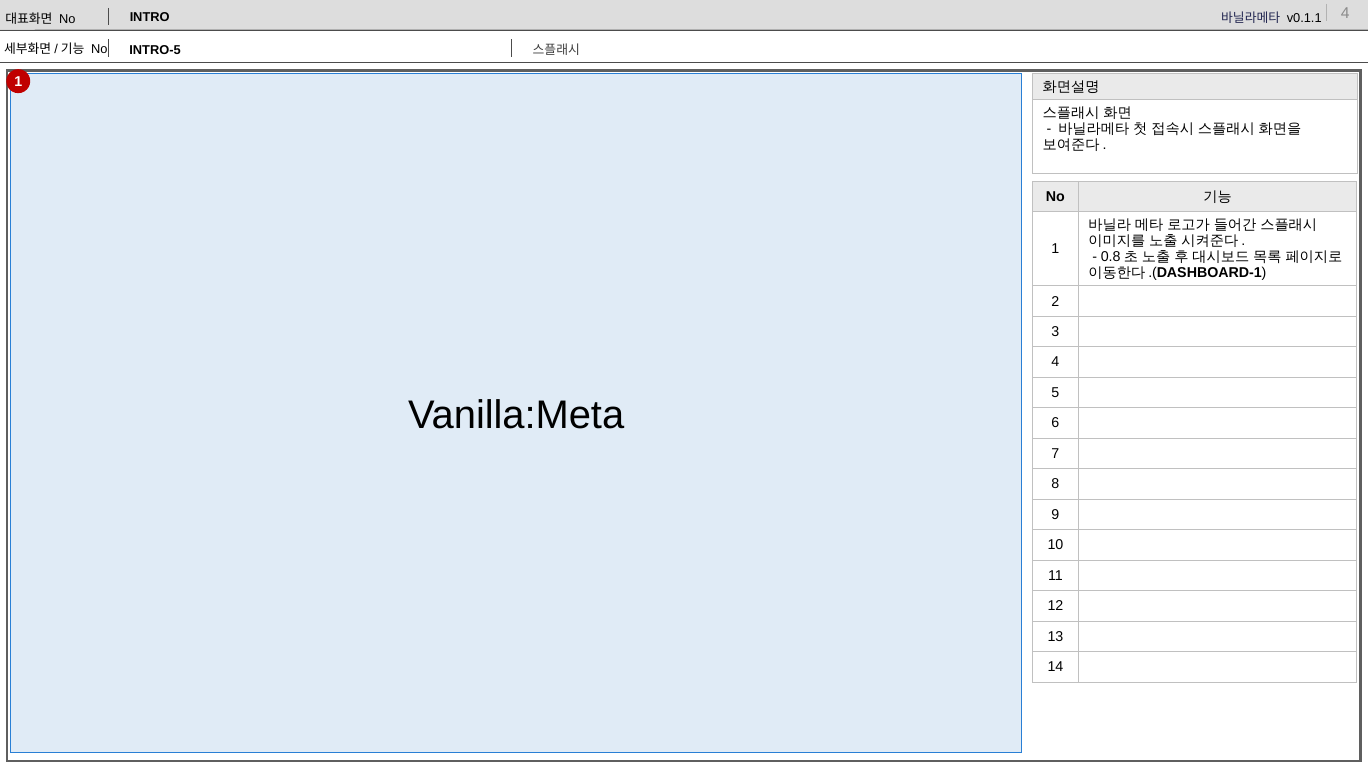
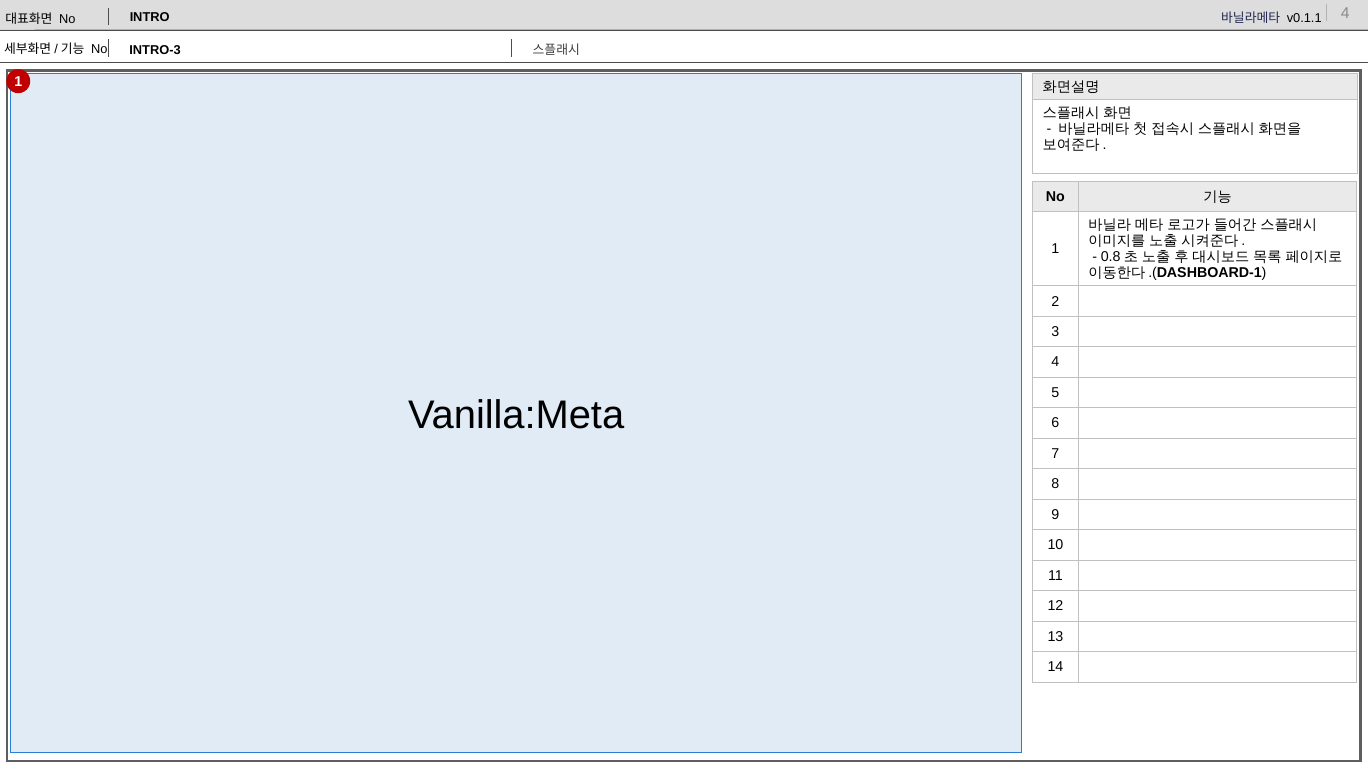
INTRO-5: INTRO-5 -> INTRO-3
